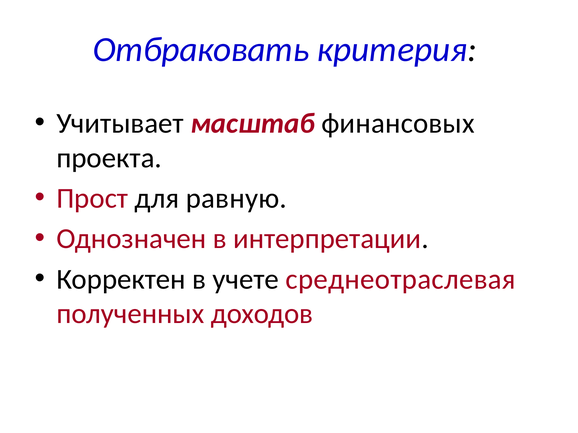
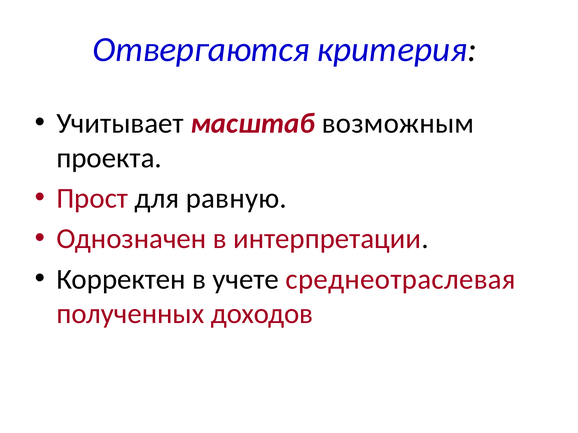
Отбраковать: Отбраковать -> Отвергаются
финансовых: финансовых -> возможным
